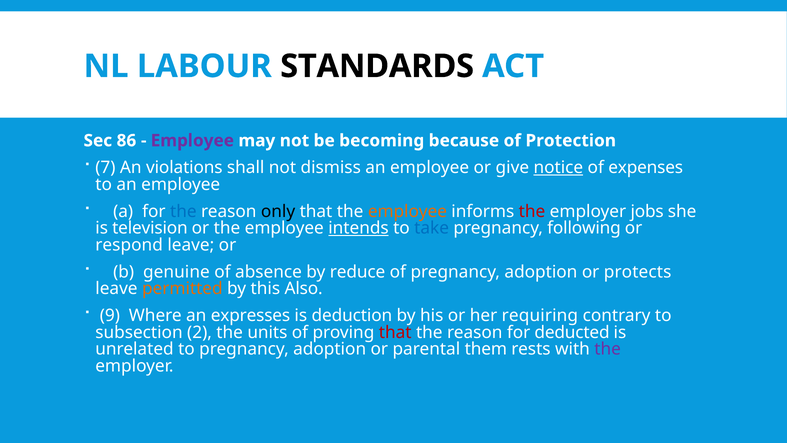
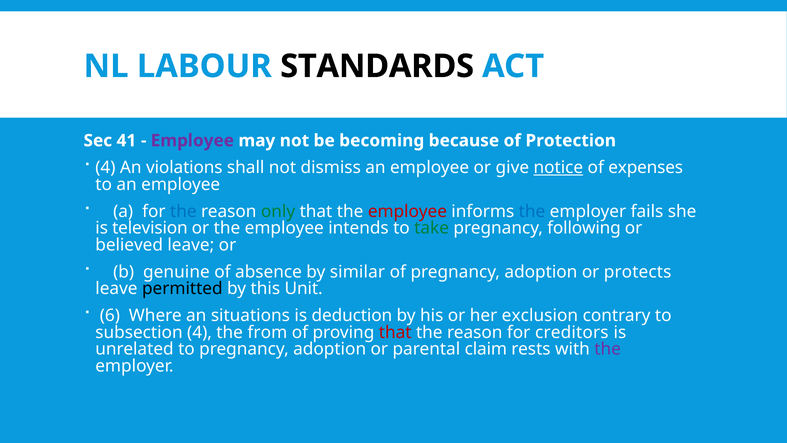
86: 86 -> 41
7 at (105, 168): 7 -> 4
only colour: black -> green
employee at (407, 211) colour: orange -> red
the at (532, 211) colour: red -> blue
jobs: jobs -> fails
intends underline: present -> none
take colour: blue -> green
respond: respond -> believed
reduce: reduce -> similar
permitted colour: orange -> black
Also: Also -> Unit
9: 9 -> 6
expresses: expresses -> situations
requiring: requiring -> exclusion
subsection 2: 2 -> 4
units: units -> from
deducted: deducted -> creditors
them: them -> claim
